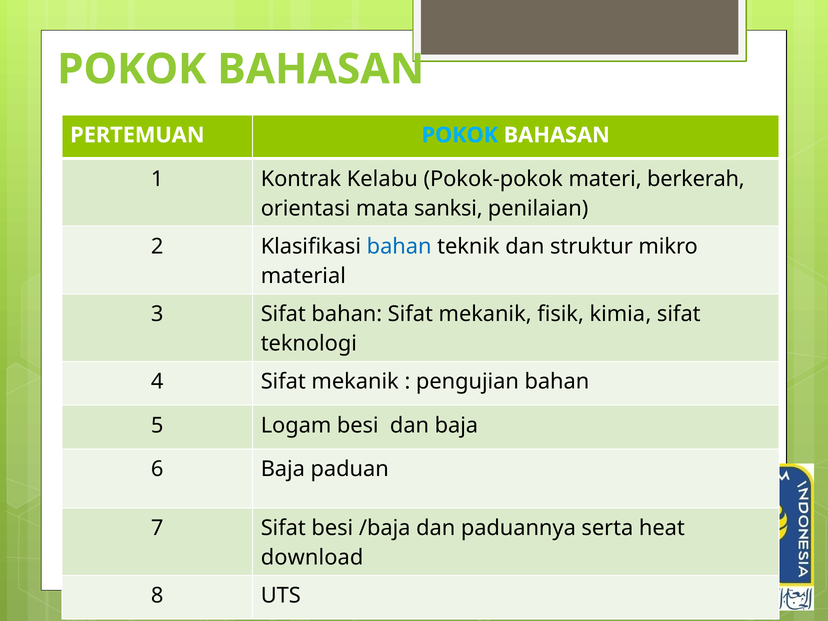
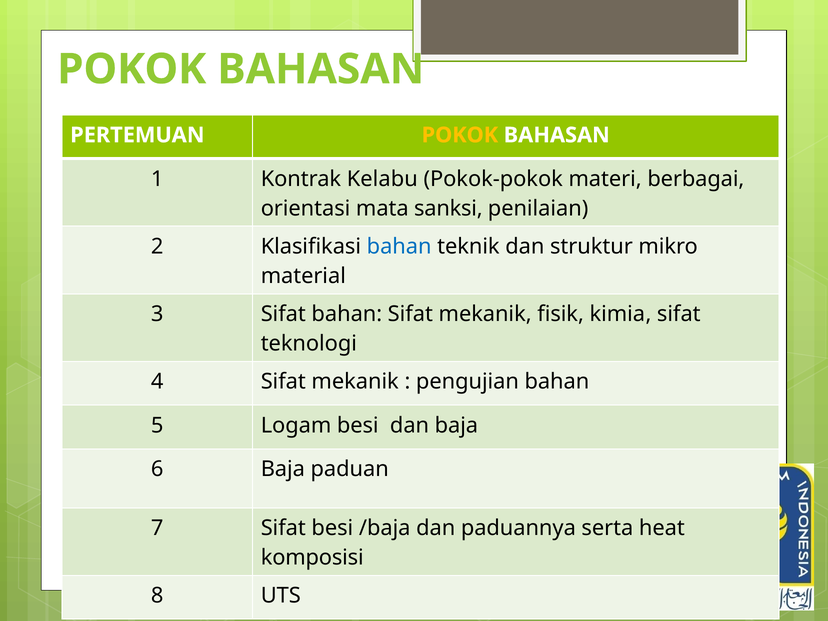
POKOK at (460, 135) colour: light blue -> yellow
berkerah: berkerah -> berbagai
download: download -> komposisi
